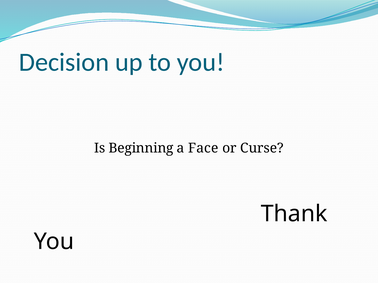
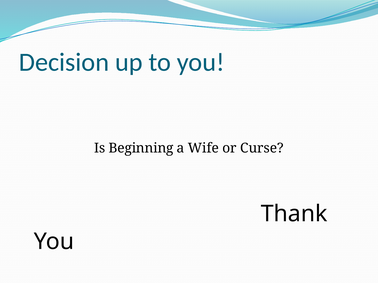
Face: Face -> Wife
